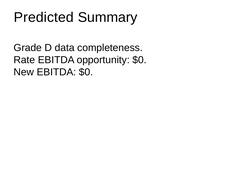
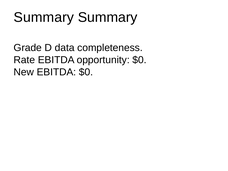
Predicted at (44, 17): Predicted -> Summary
